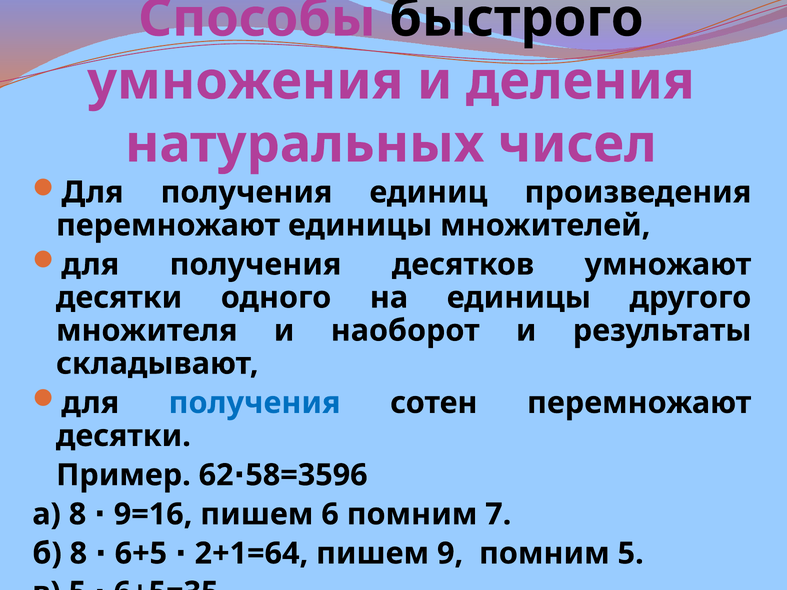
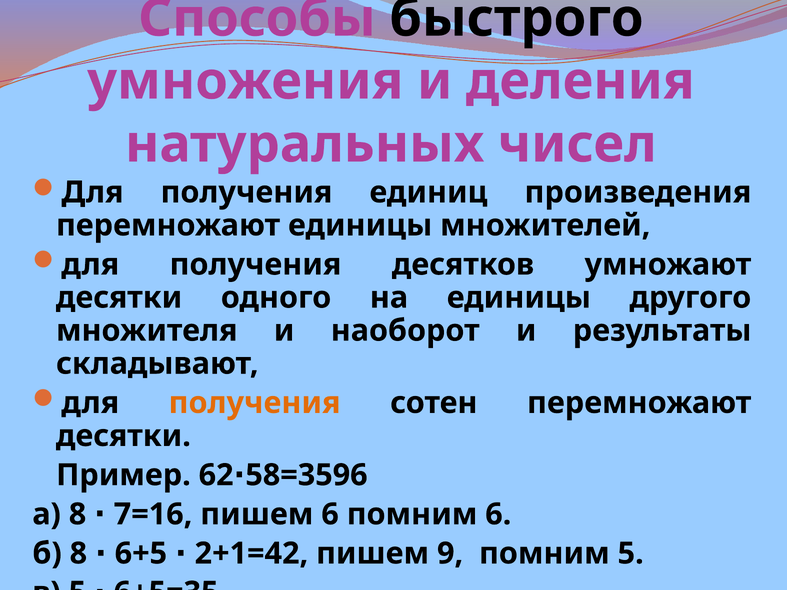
получения at (255, 403) colour: blue -> orange
9=16: 9=16 -> 7=16
помним 7: 7 -> 6
2+1=64: 2+1=64 -> 2+1=42
